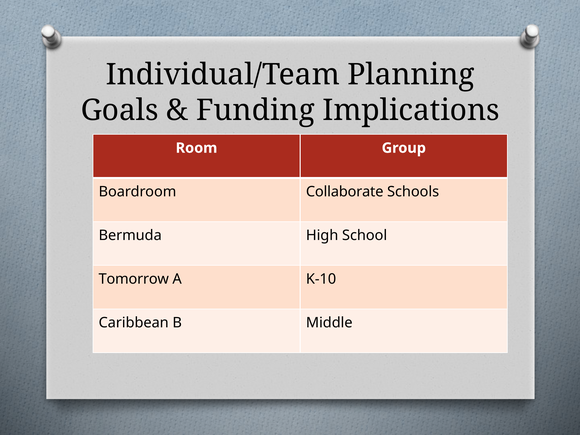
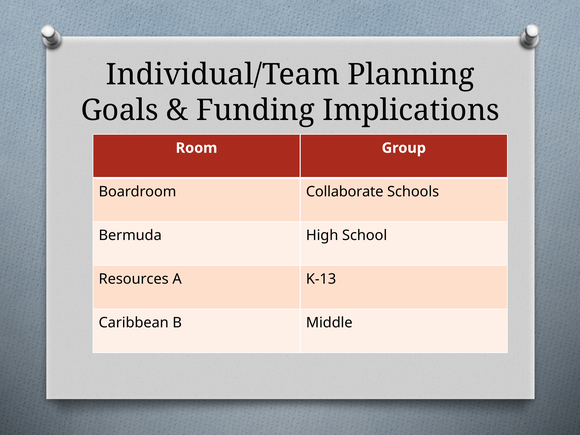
Tomorrow: Tomorrow -> Resources
K-10: K-10 -> K-13
